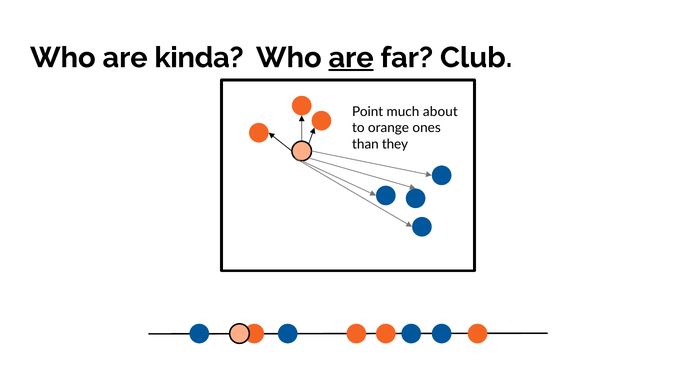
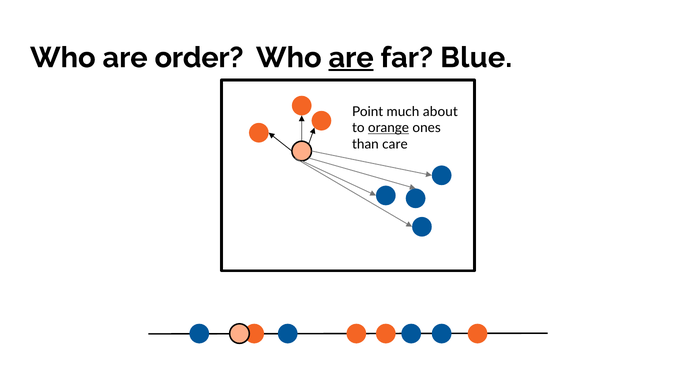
kinda: kinda -> order
Club: Club -> Blue
orange underline: none -> present
they: they -> care
